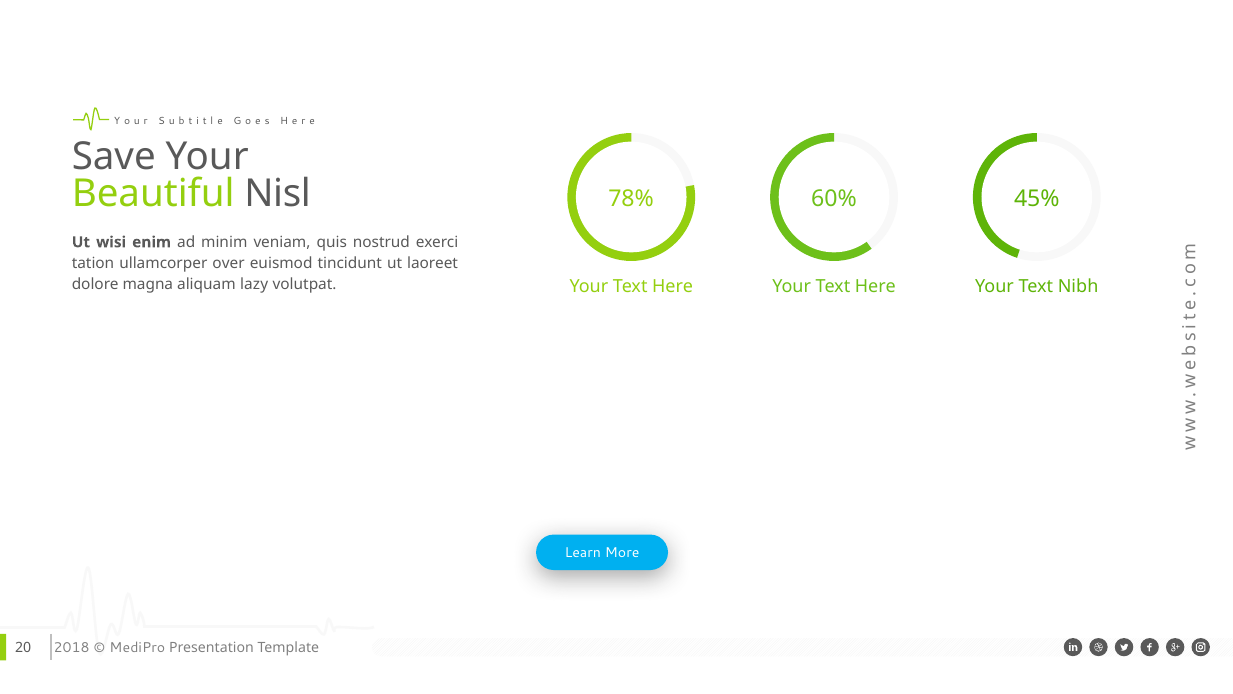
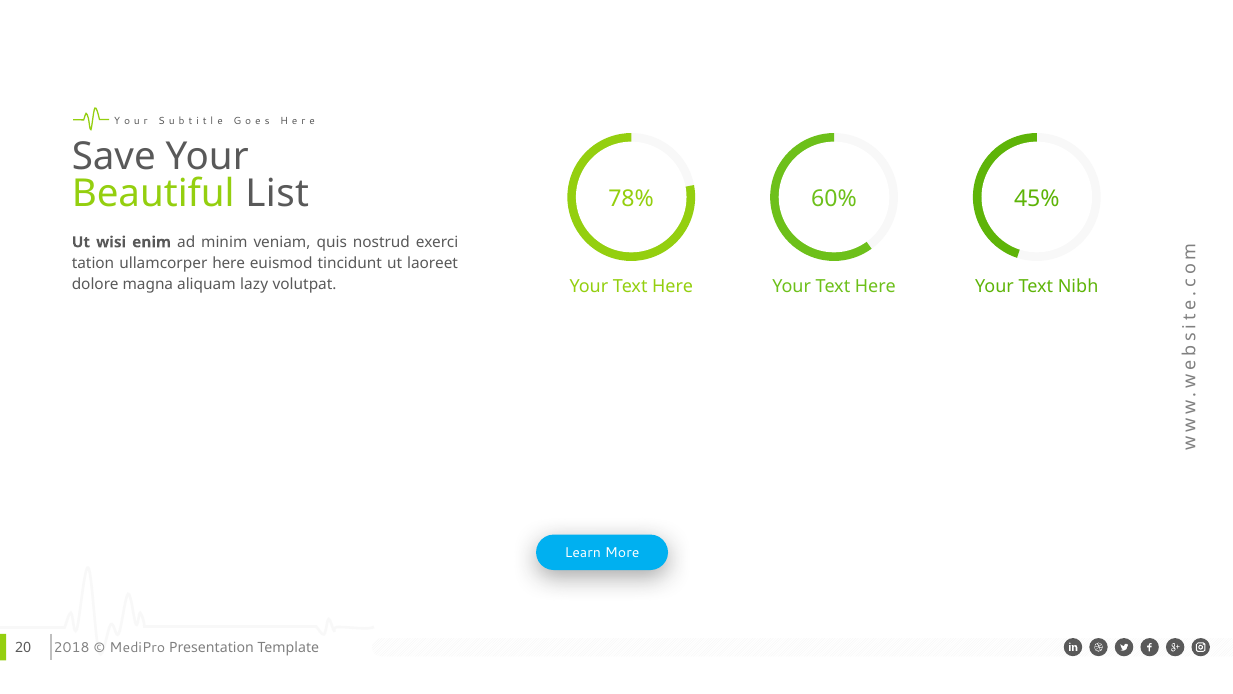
Nisl: Nisl -> List
ullamcorper over: over -> here
